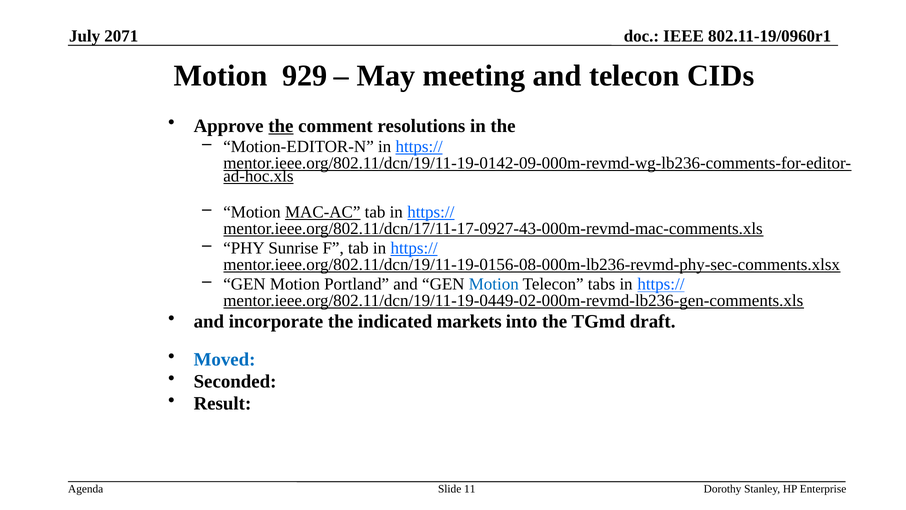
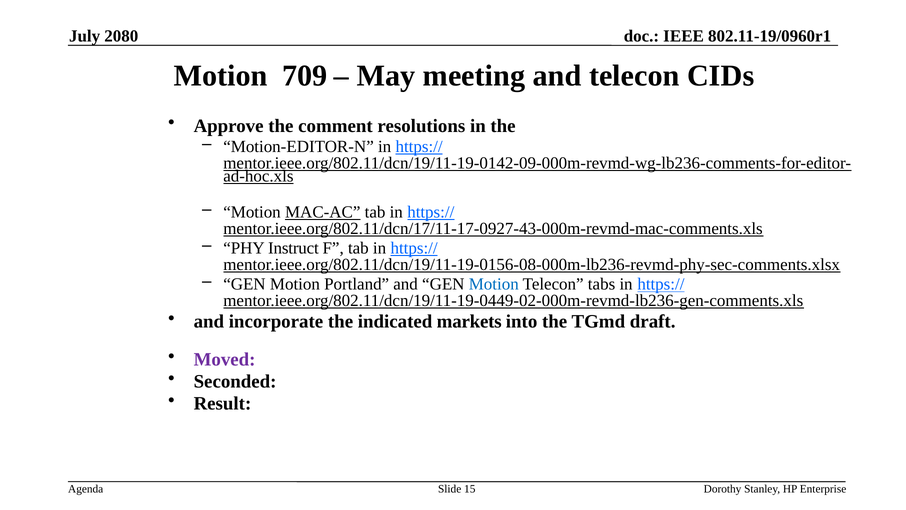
2071: 2071 -> 2080
929: 929 -> 709
the at (281, 126) underline: present -> none
Sunrise: Sunrise -> Instruct
Moved colour: blue -> purple
11: 11 -> 15
